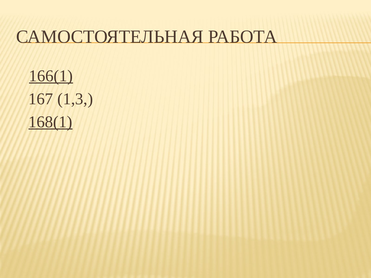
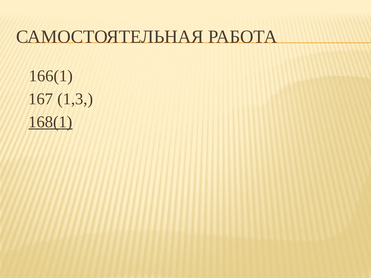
166(1 underline: present -> none
